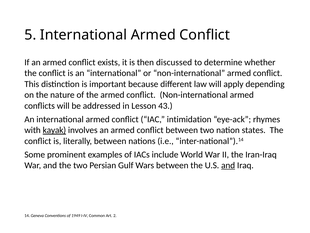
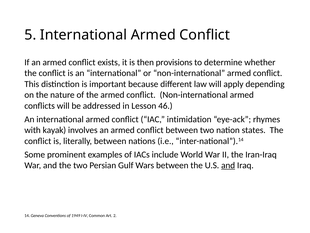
discussed: discussed -> provisions
43: 43 -> 46
kayak underline: present -> none
